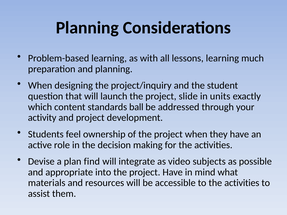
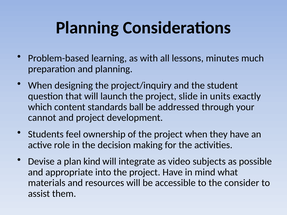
lessons learning: learning -> minutes
activity: activity -> cannot
find: find -> kind
to the activities: activities -> consider
